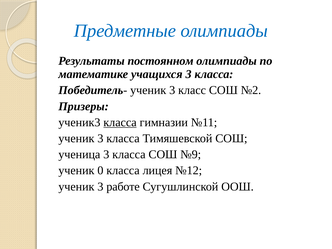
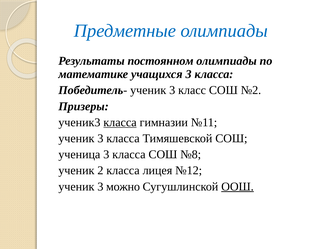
№9: №9 -> №8
0: 0 -> 2
работе: работе -> можно
ООШ underline: none -> present
